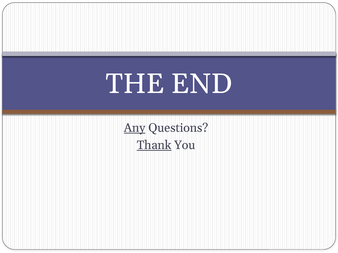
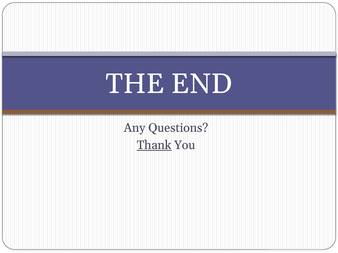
Any underline: present -> none
